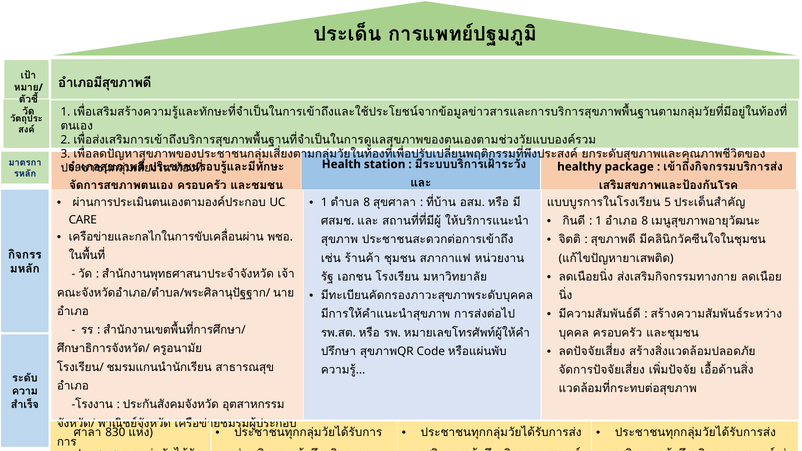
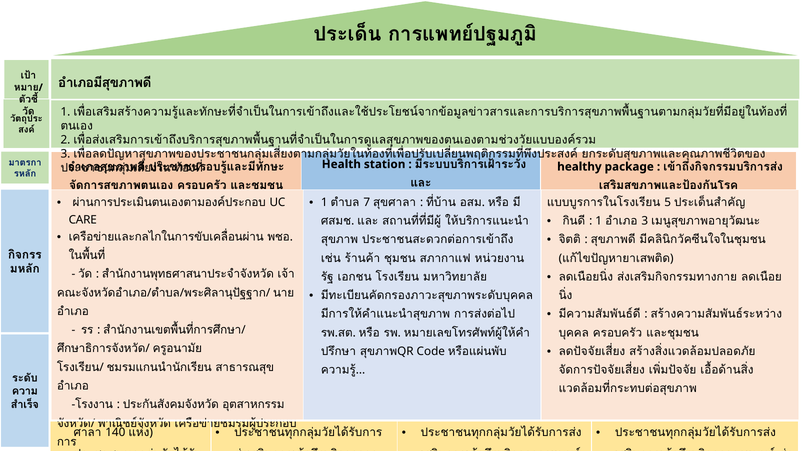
8 at (367, 202): 8 -> 7
8 at (645, 221): 8 -> 3
830: 830 -> 140
